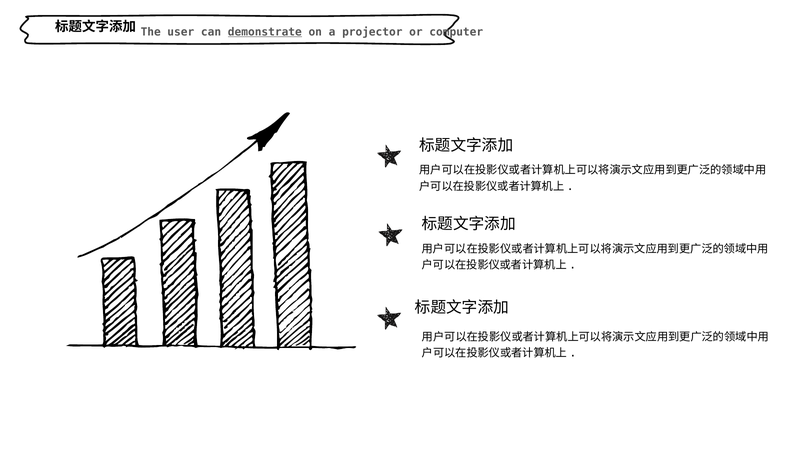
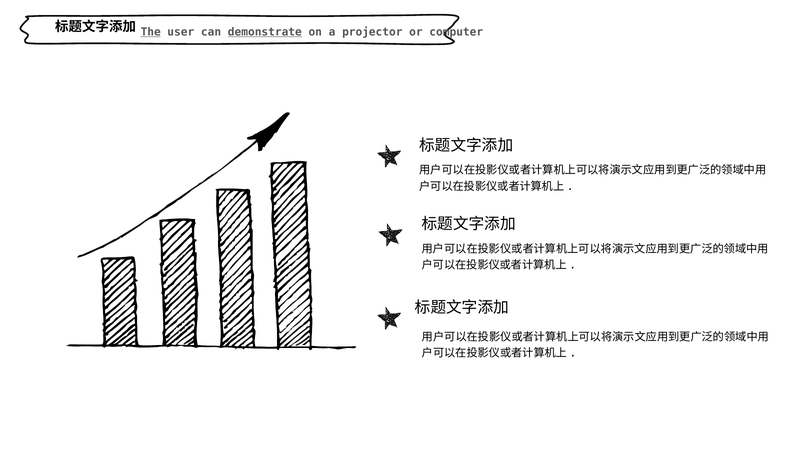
The underline: none -> present
